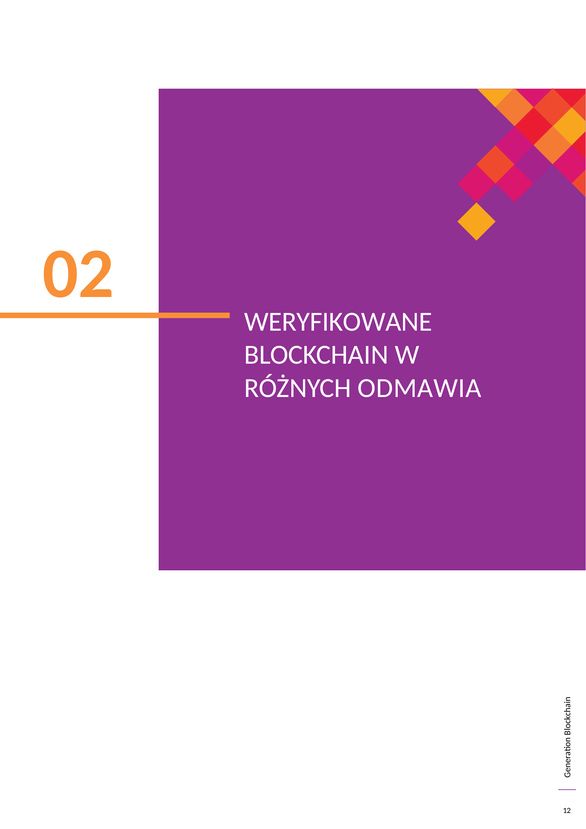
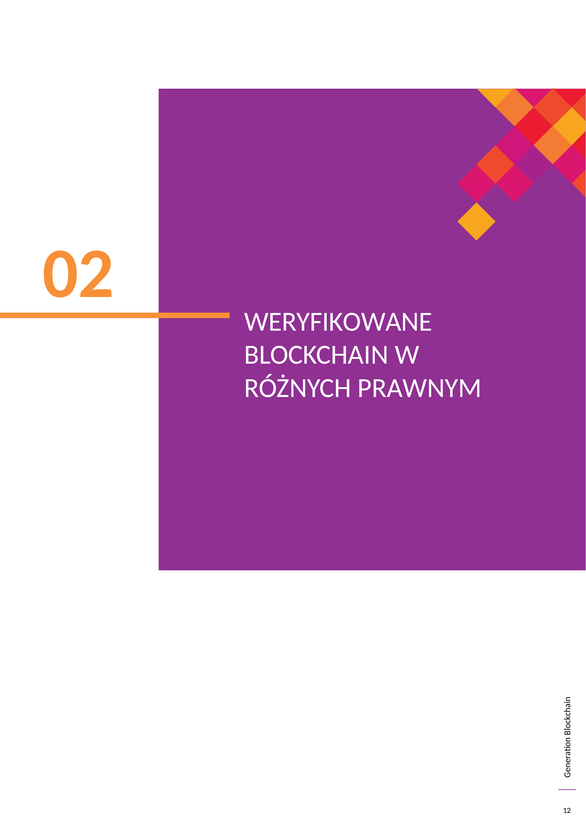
ODMAWIA: ODMAWIA -> PRAWNYM
